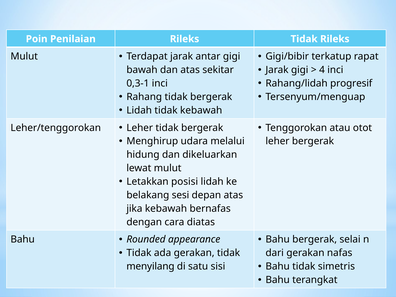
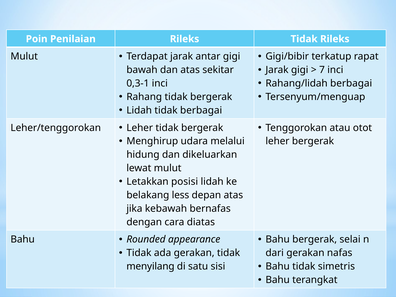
4: 4 -> 7
Rahang/lidah progresif: progresif -> berbagai
tidak kebawah: kebawah -> berbagai
sesi: sesi -> less
